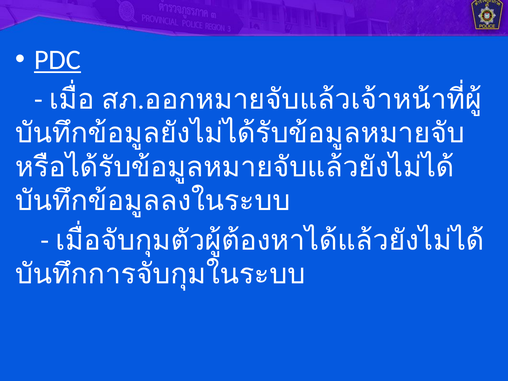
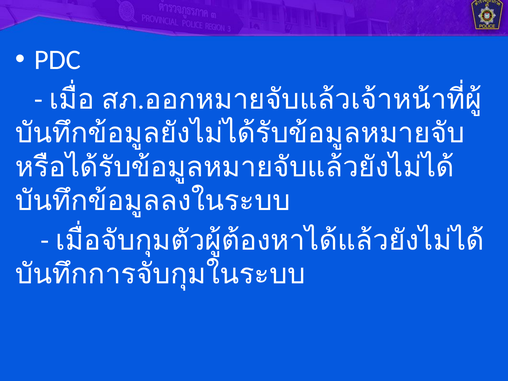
PDC underline: present -> none
